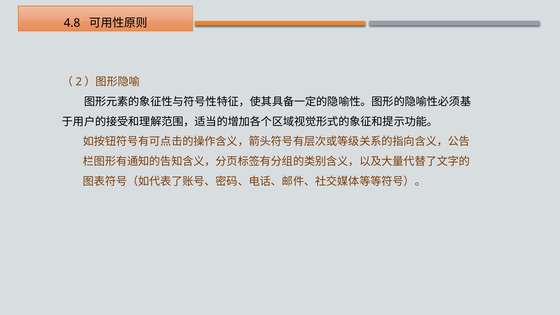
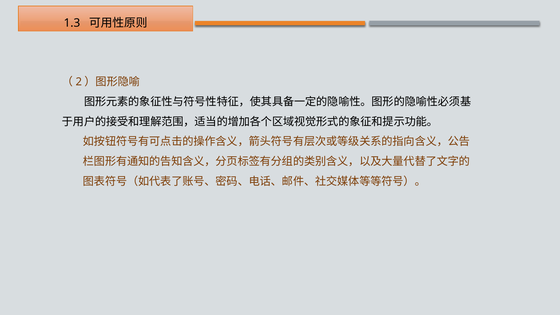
4.8: 4.8 -> 1.3
